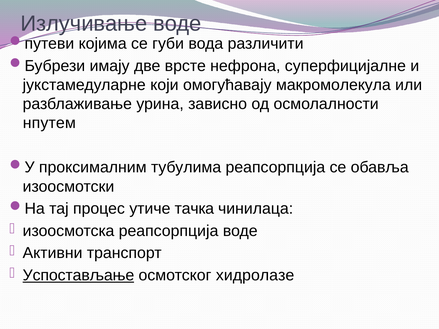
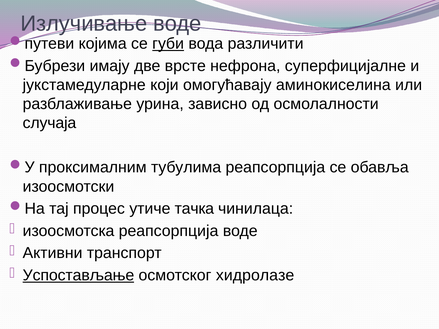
губи underline: none -> present
макромолекула: макромолекула -> аминокиселина
нпутем: нпутем -> случаја
